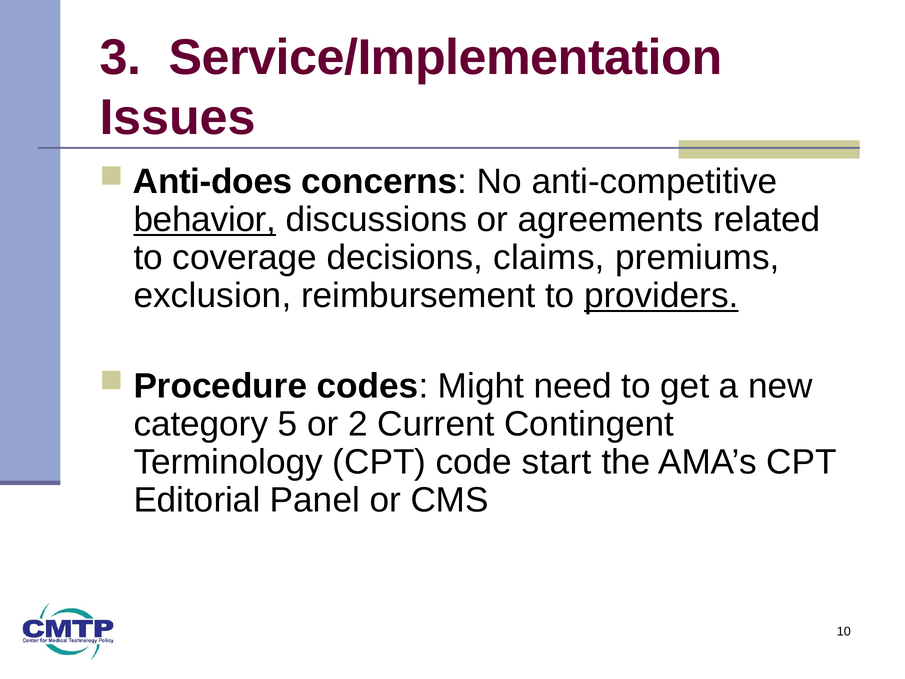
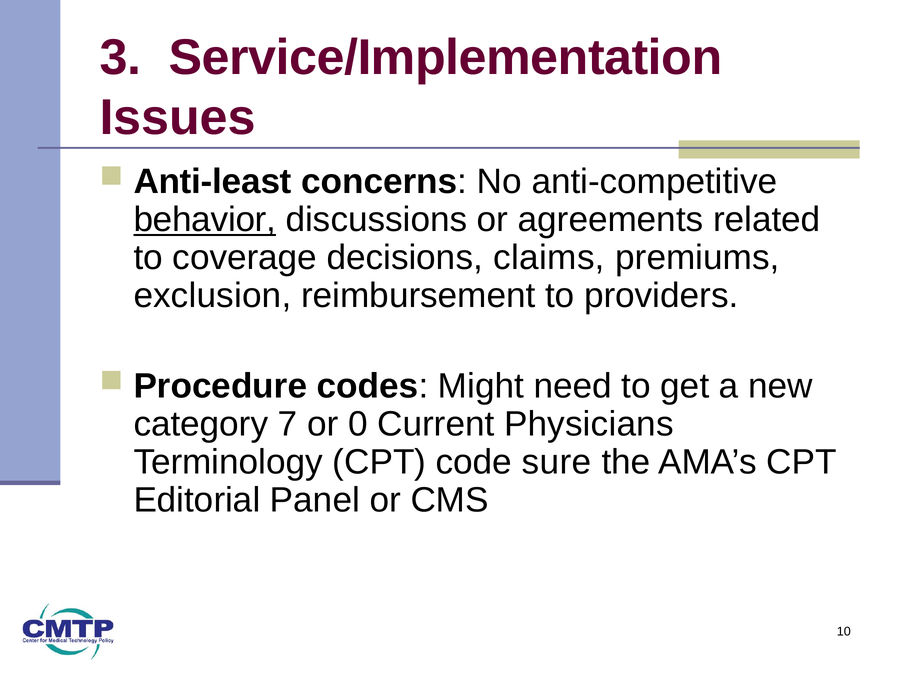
Anti-does: Anti-does -> Anti-least
providers underline: present -> none
5: 5 -> 7
2: 2 -> 0
Contingent: Contingent -> Physicians
start: start -> sure
